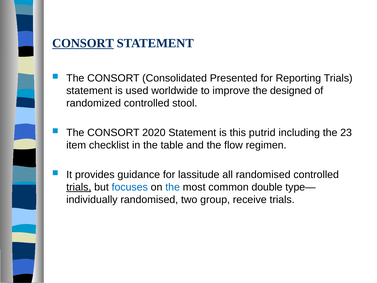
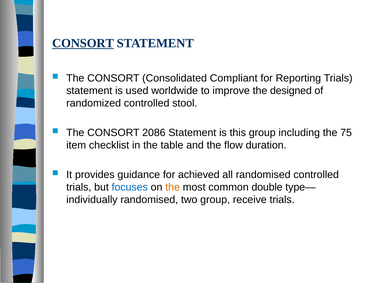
Presented: Presented -> Compliant
2020: 2020 -> 2086
this putrid: putrid -> group
23: 23 -> 75
regimen: regimen -> duration
lassitude: lassitude -> achieved
trials at (79, 187) underline: present -> none
the at (173, 187) colour: blue -> orange
